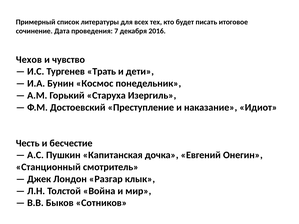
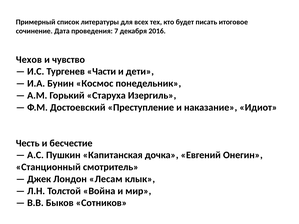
Трать: Трать -> Части
Разгар: Разгар -> Лесам
